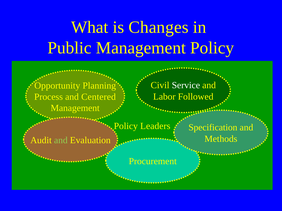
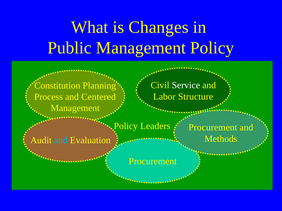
Opportunity: Opportunity -> Constitution
Followed: Followed -> Structure
Specification at (213, 128): Specification -> Procurement
and at (61, 140) colour: light green -> light blue
